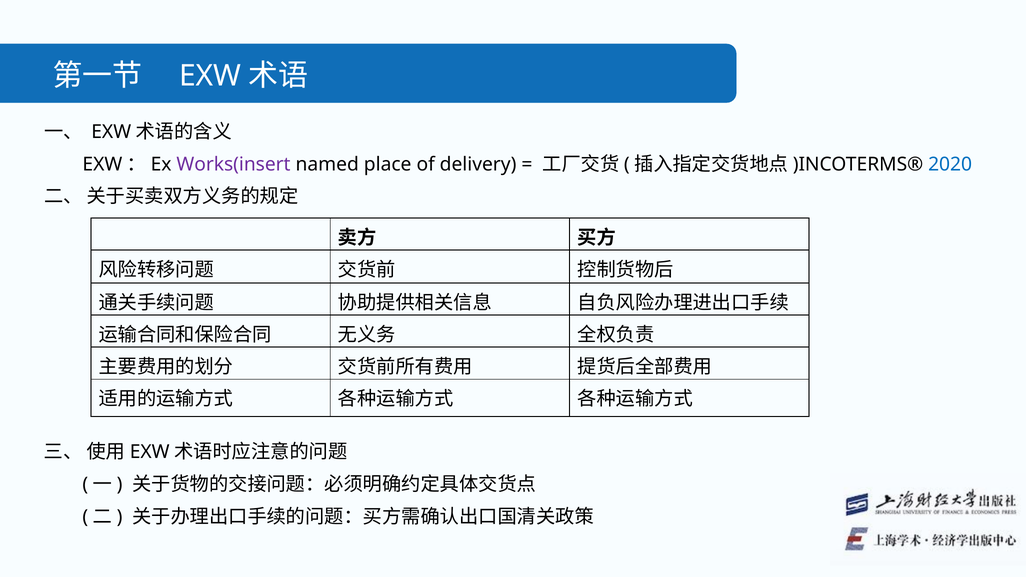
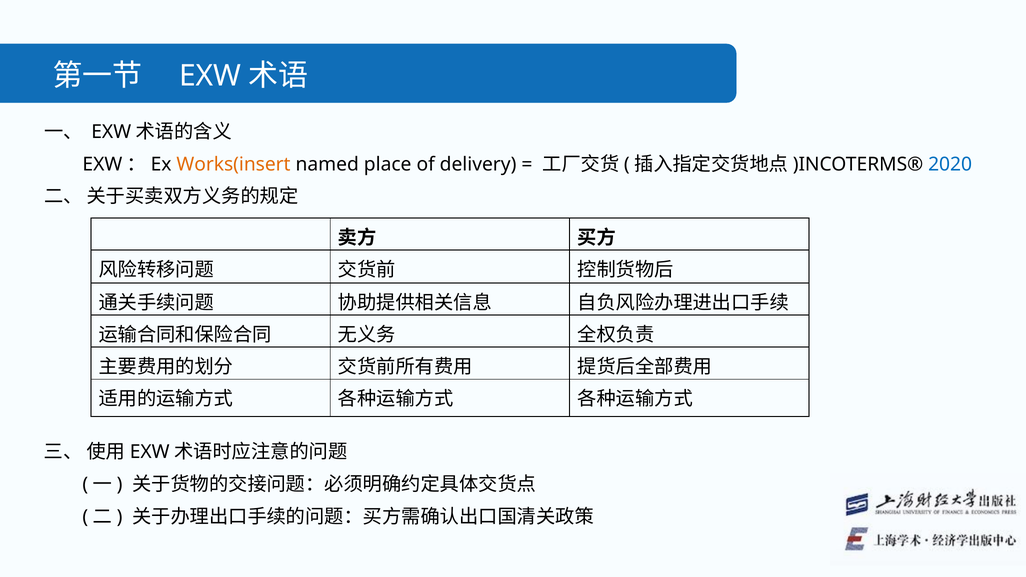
Works(insert colour: purple -> orange
